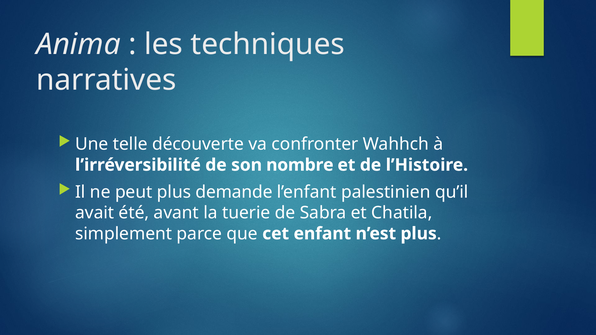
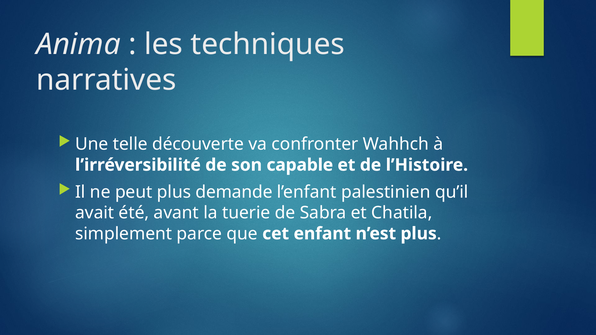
nombre: nombre -> capable
